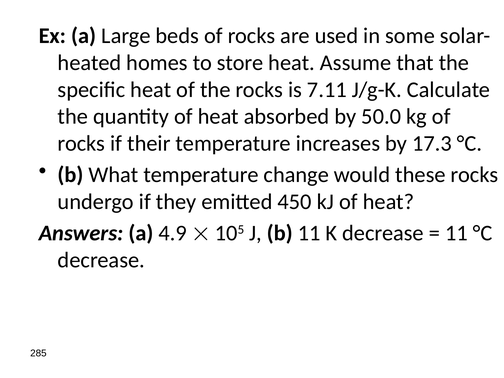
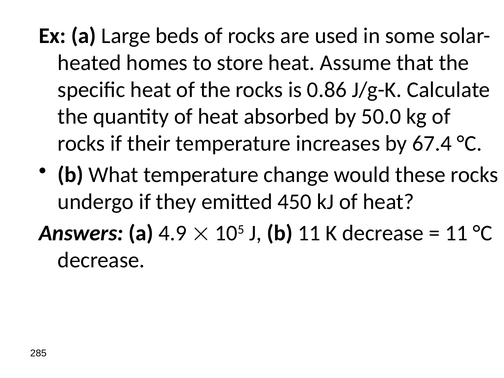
7.11: 7.11 -> 0.86
17.3: 17.3 -> 67.4
